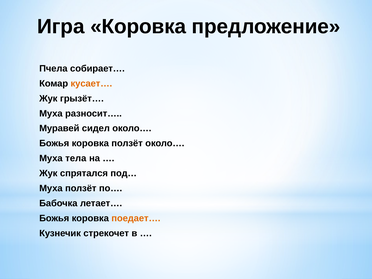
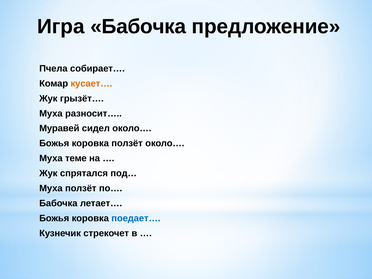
Игра Коровка: Коровка -> Бабочка
тела: тела -> теме
поедает… colour: orange -> blue
